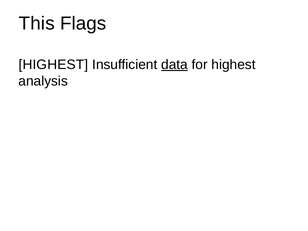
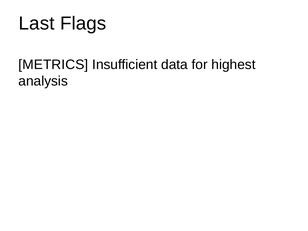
This: This -> Last
HIGHEST at (53, 65): HIGHEST -> METRICS
data underline: present -> none
